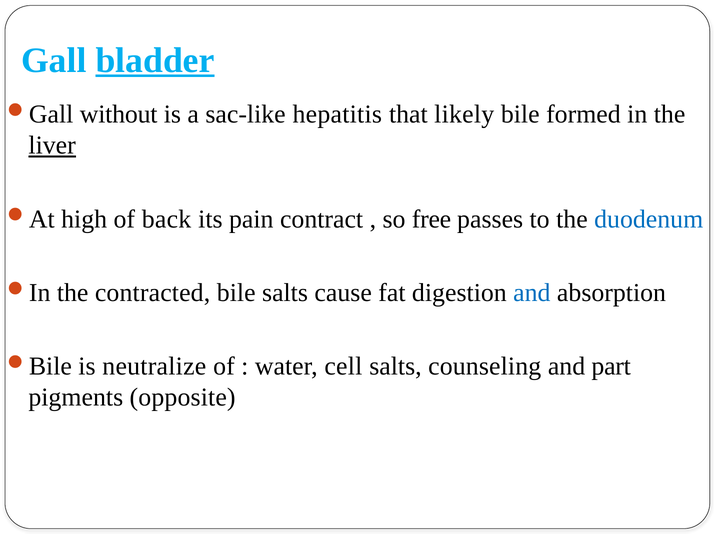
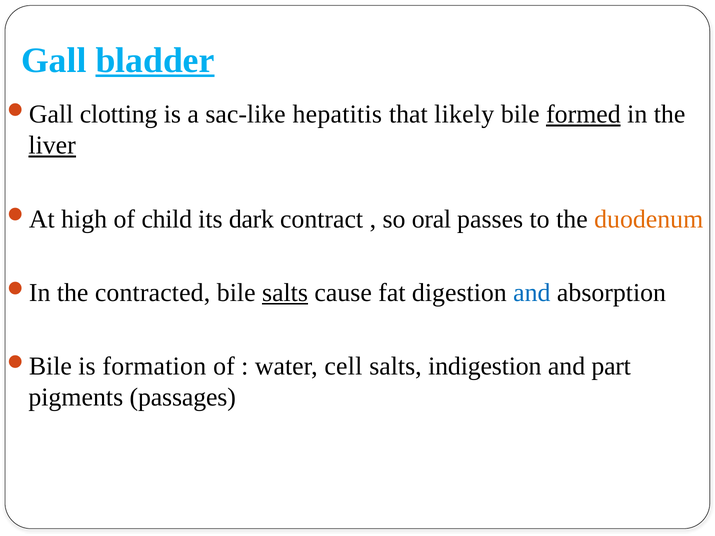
without: without -> clotting
formed underline: none -> present
back: back -> child
pain: pain -> dark
free: free -> oral
duodenum colour: blue -> orange
salts at (285, 293) underline: none -> present
neutralize: neutralize -> formation
counseling: counseling -> indigestion
opposite: opposite -> passages
